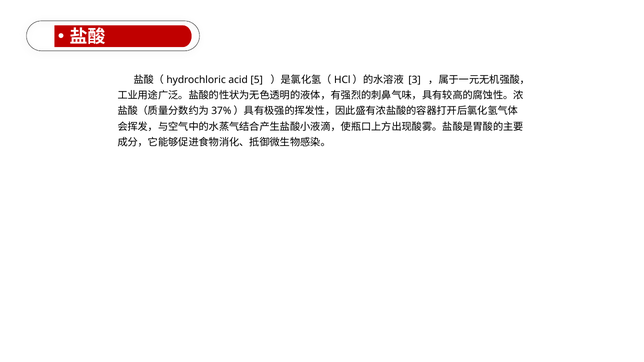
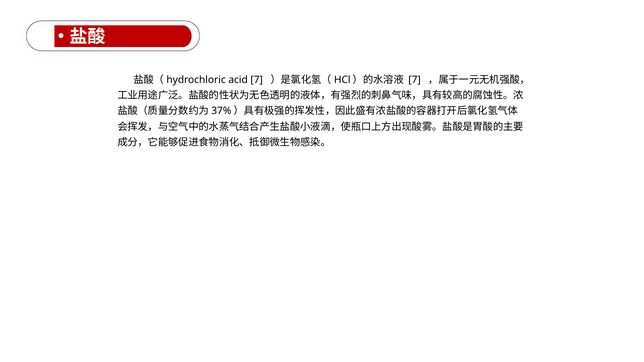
acid 5: 5 -> 7
3 at (415, 80): 3 -> 7
